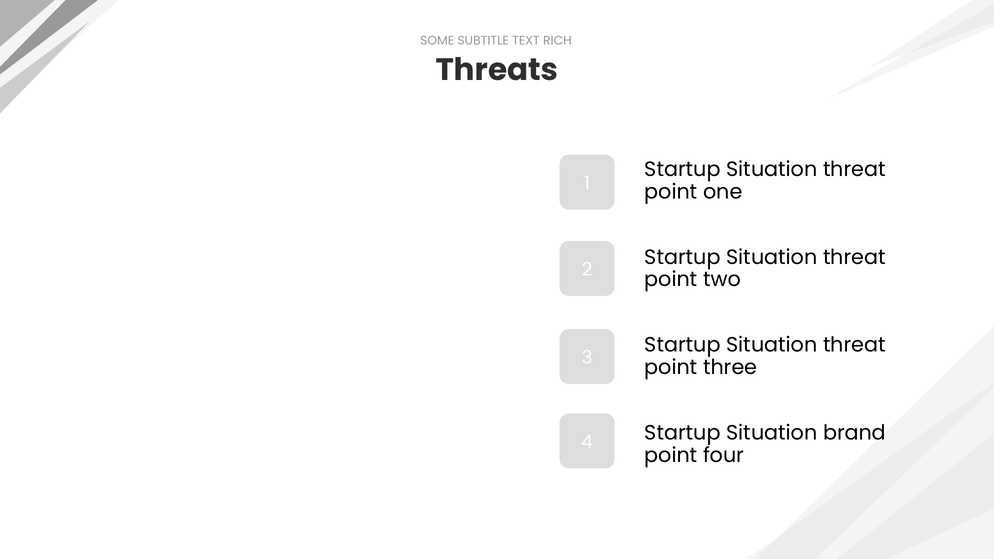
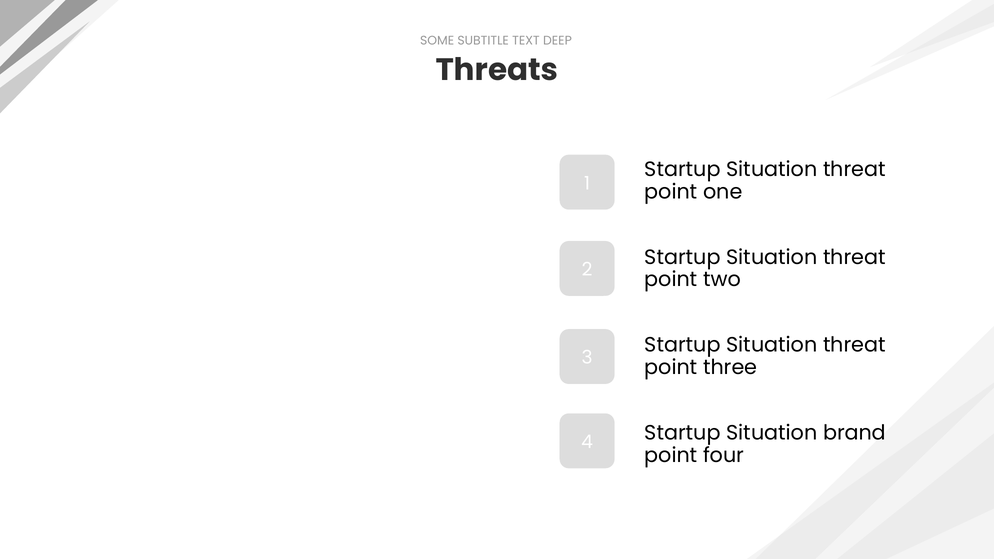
RICH: RICH -> DEEP
